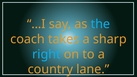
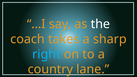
the colour: light blue -> white
